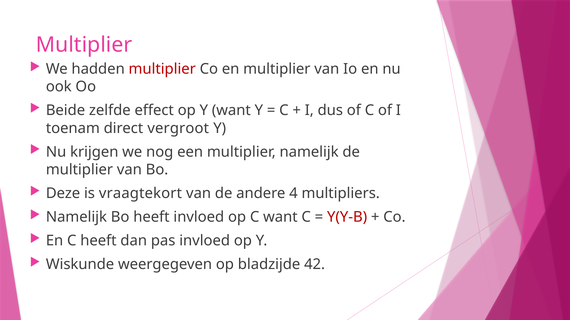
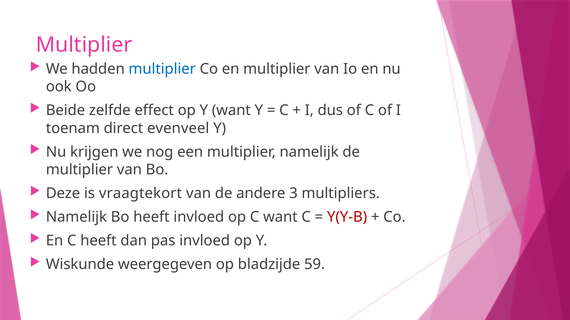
multiplier at (162, 69) colour: red -> blue
vergroot: vergroot -> evenveel
4: 4 -> 3
42: 42 -> 59
